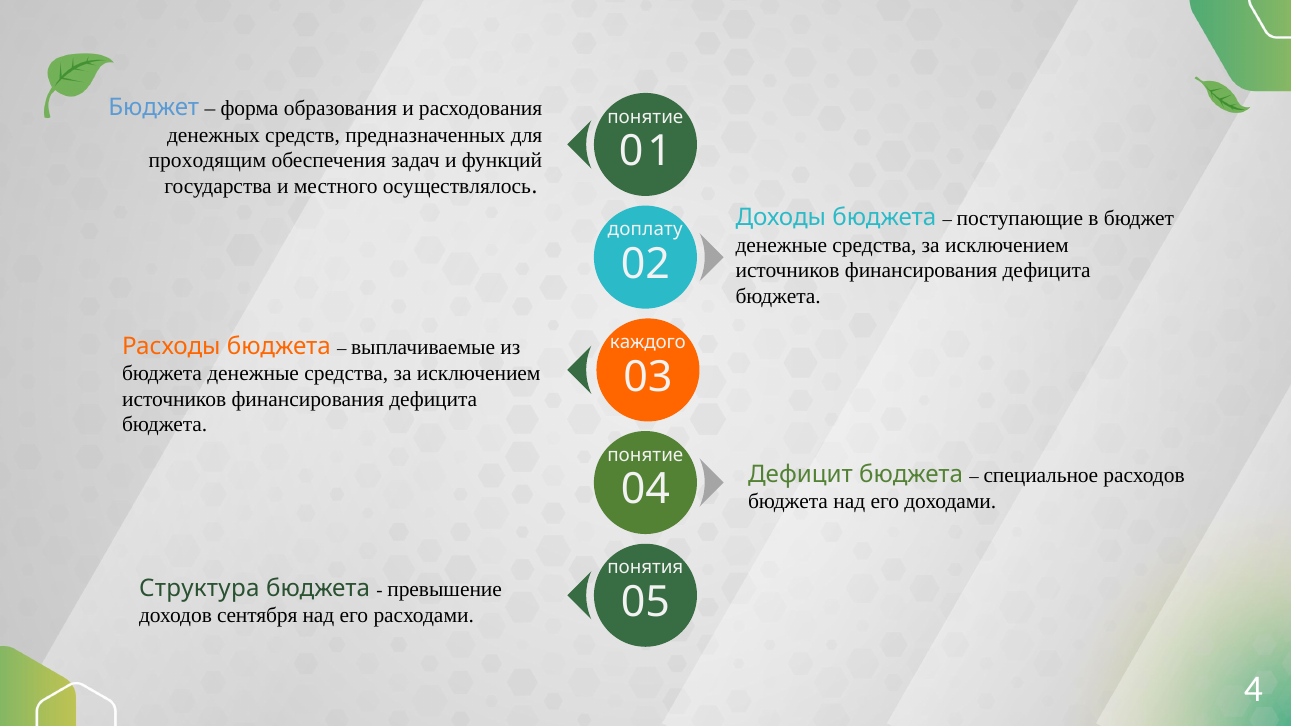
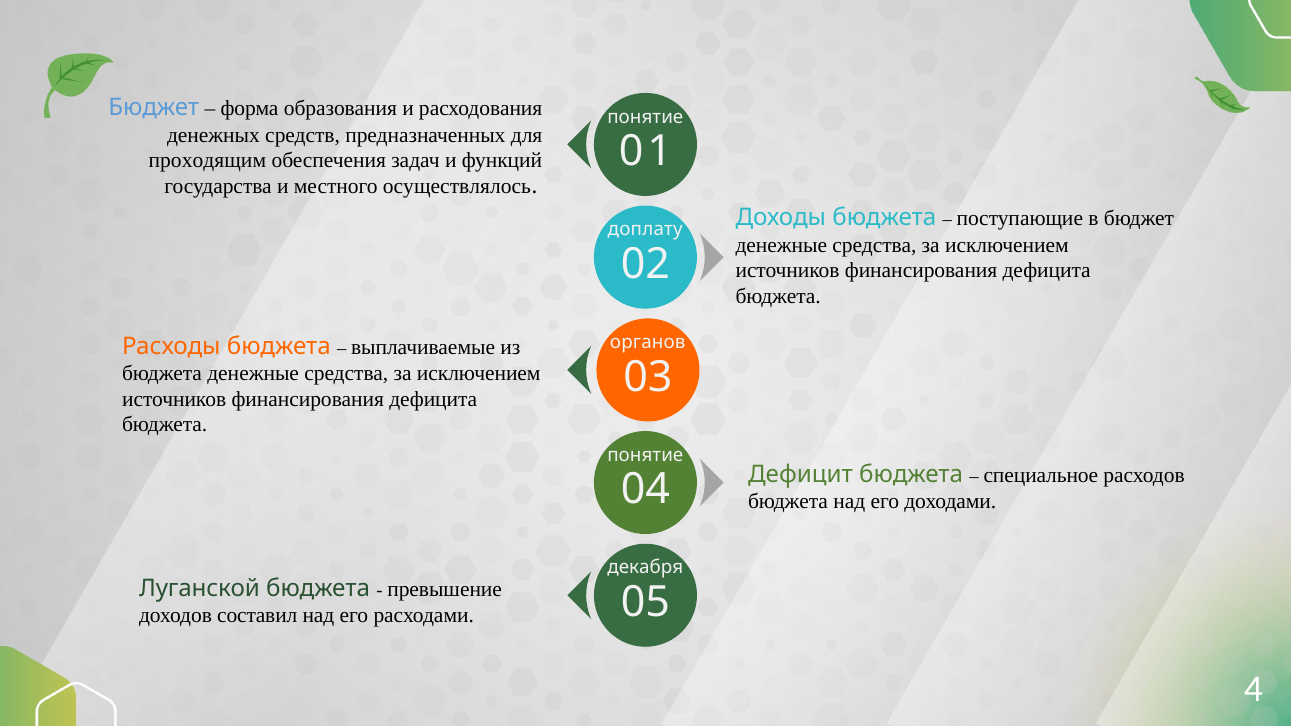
каждого: каждого -> органов
понятия: понятия -> декабря
Структура: Структура -> Луганской
сентября: сентября -> составил
